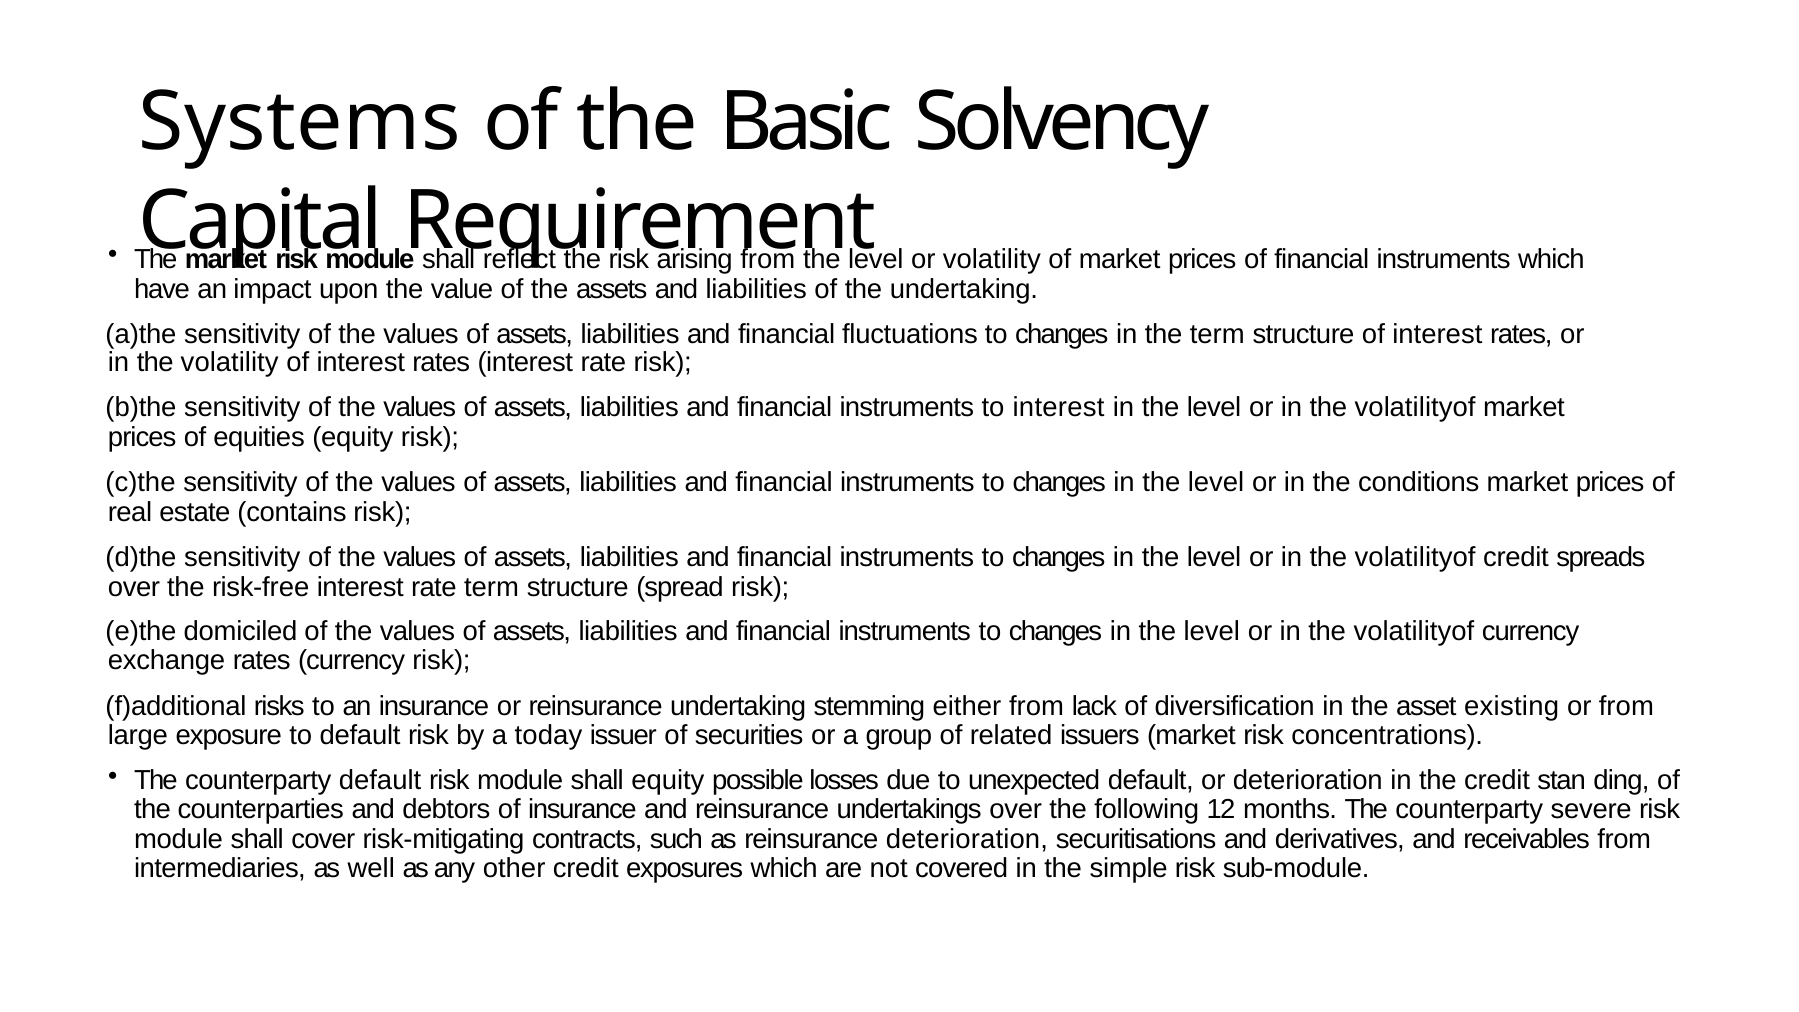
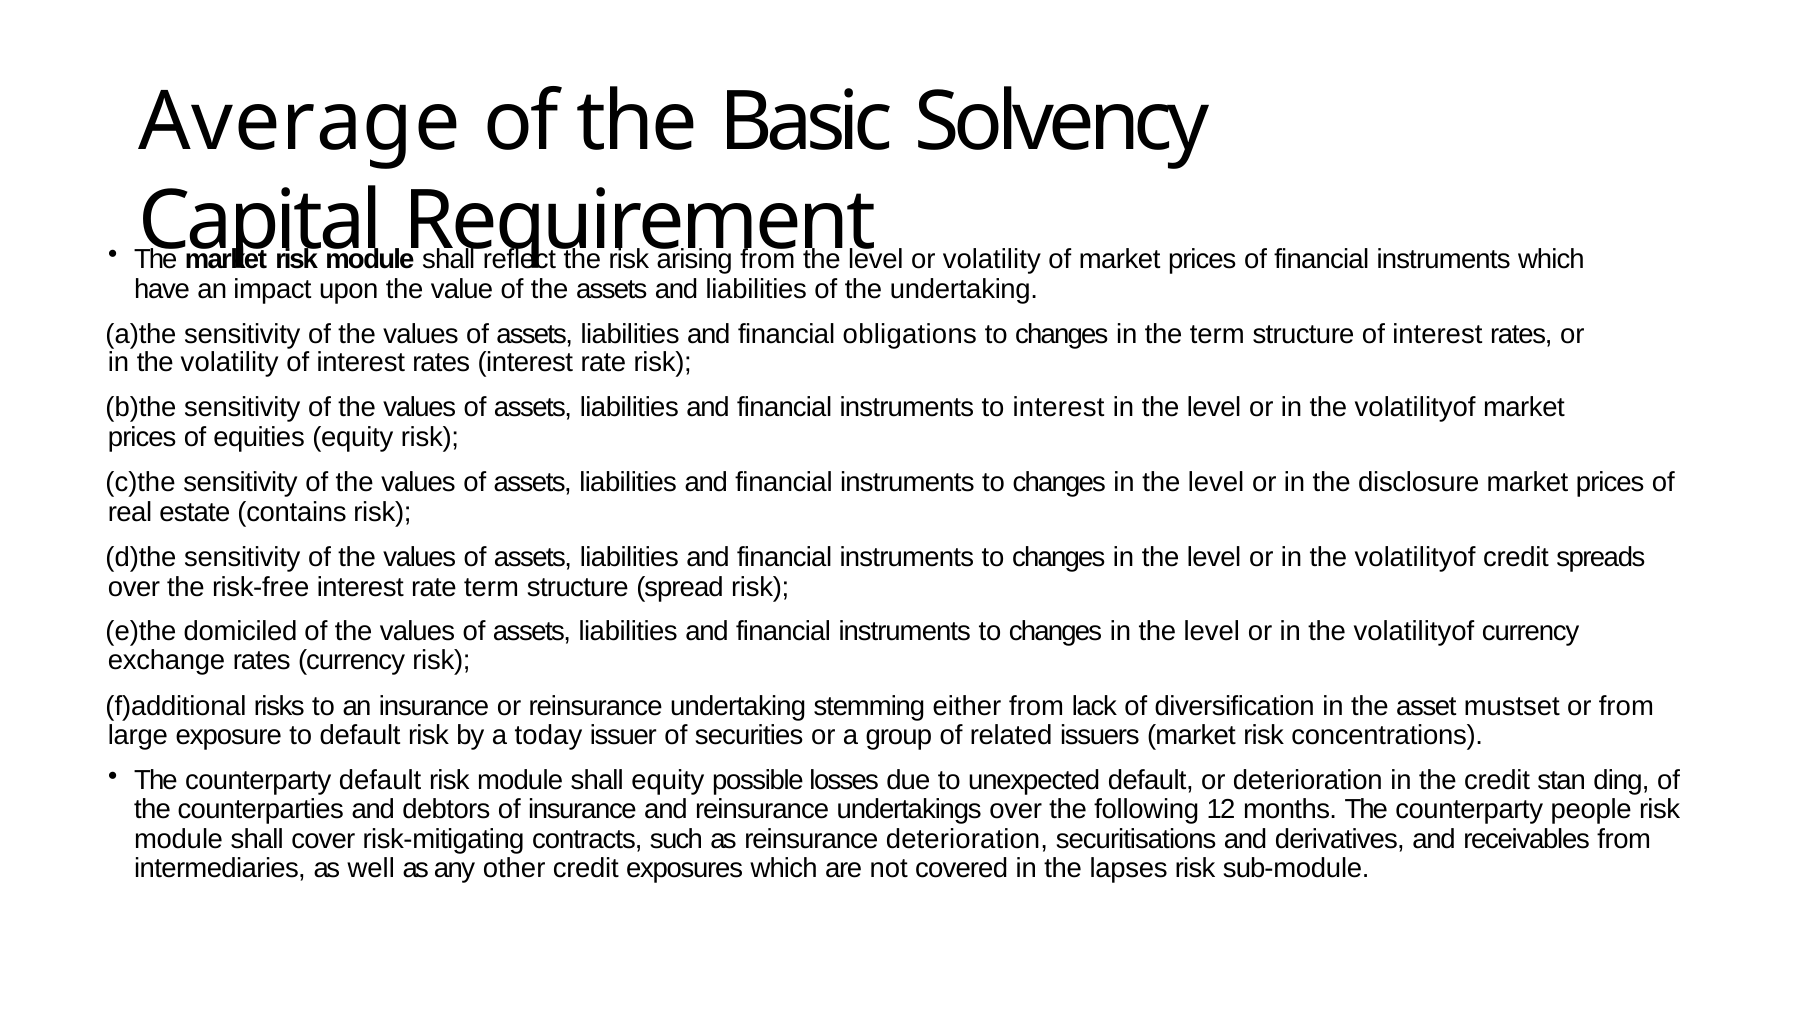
Systems: Systems -> Average
fluctuations: fluctuations -> obligations
conditions: conditions -> disclosure
existing: existing -> mustset
severe: severe -> people
simple: simple -> lapses
